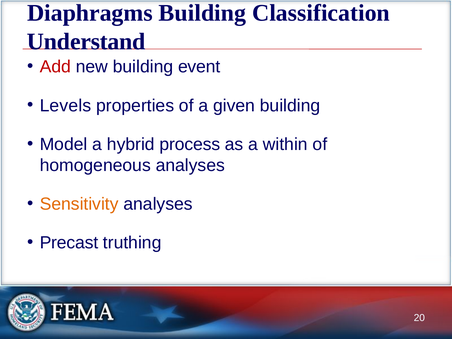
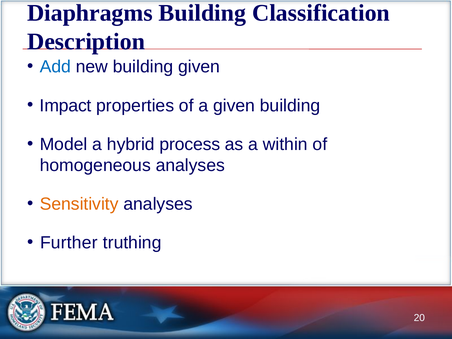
Understand: Understand -> Description
Add colour: red -> blue
building event: event -> given
Levels: Levels -> Impact
Precast: Precast -> Further
